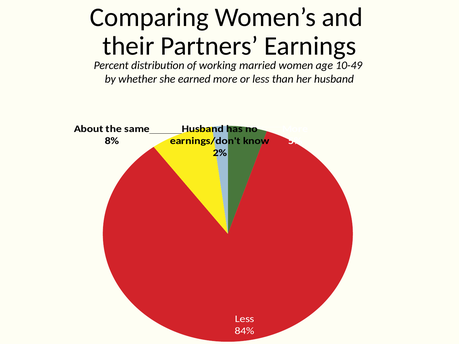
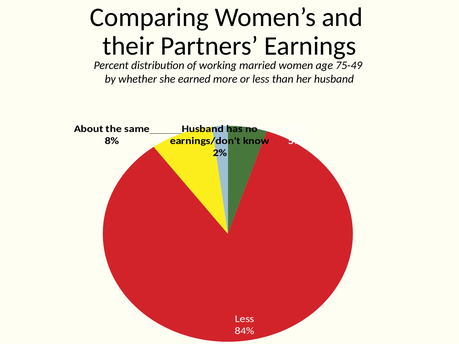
10-49: 10-49 -> 75-49
